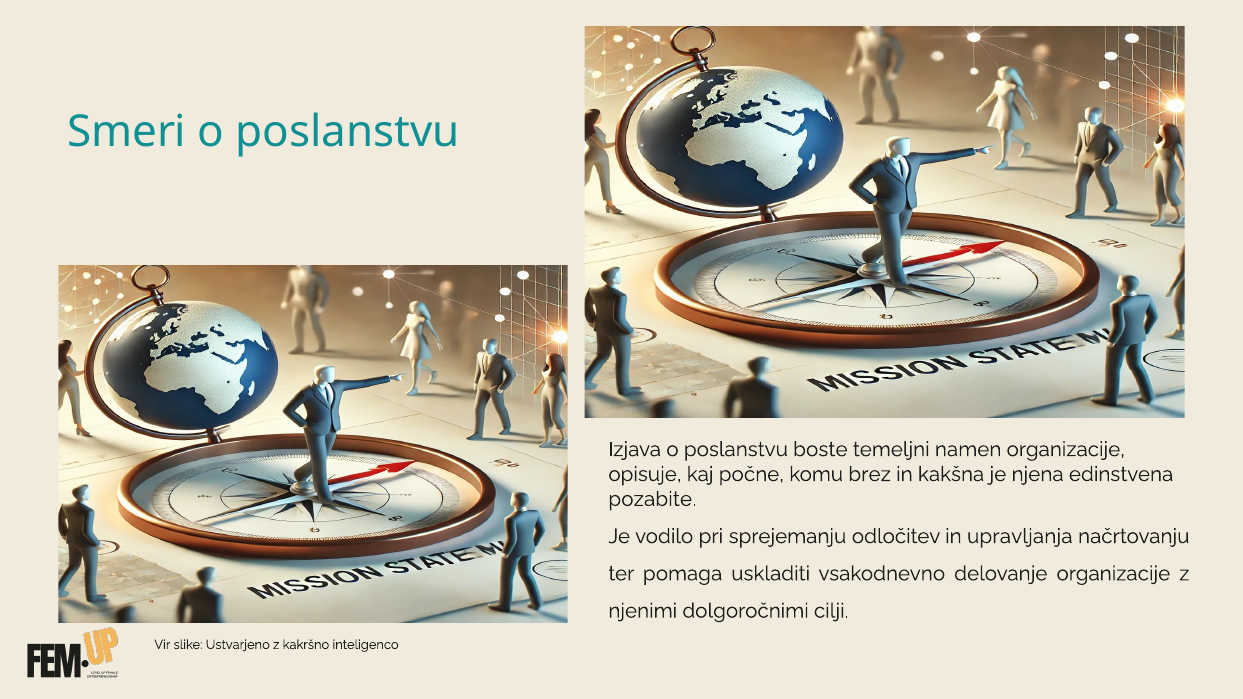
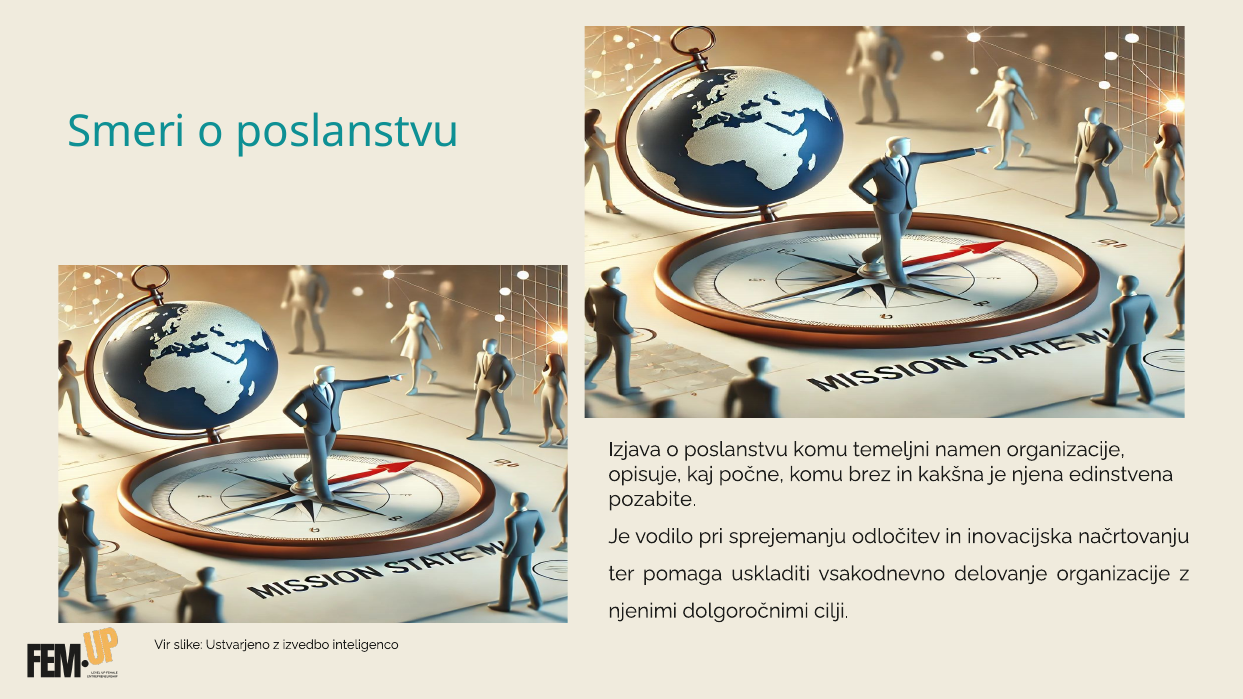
poslanstvu boste: boste -> komu
upravljanja: upravljanja -> inovacijska
kakršno: kakršno -> izvedbo
